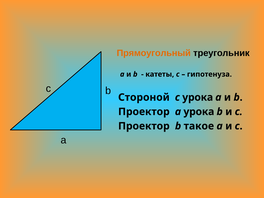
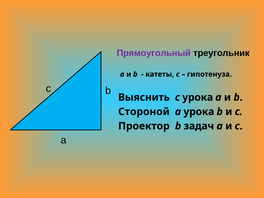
Прямоугольный colour: orange -> purple
Стороной: Стороной -> Выяснить
Проектор at (144, 112): Проектор -> Стороной
такое: такое -> задач
